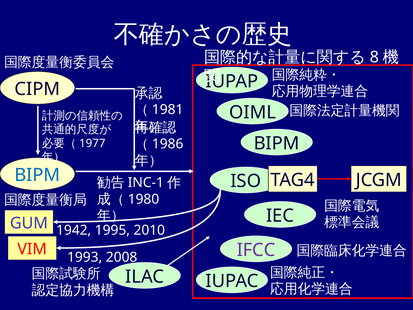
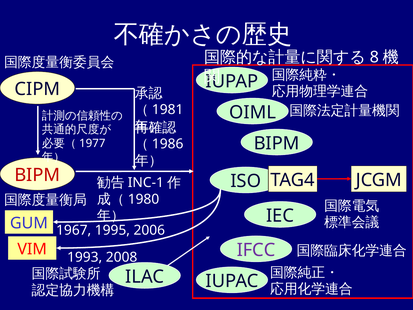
BIPM at (37, 175) colour: blue -> red
1942: 1942 -> 1967
2010: 2010 -> 2006
